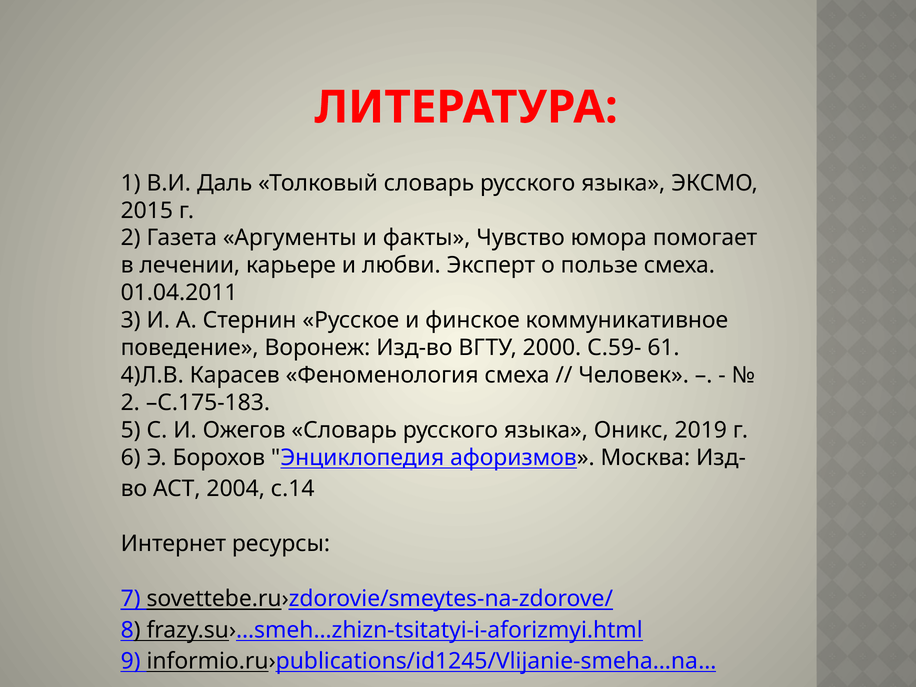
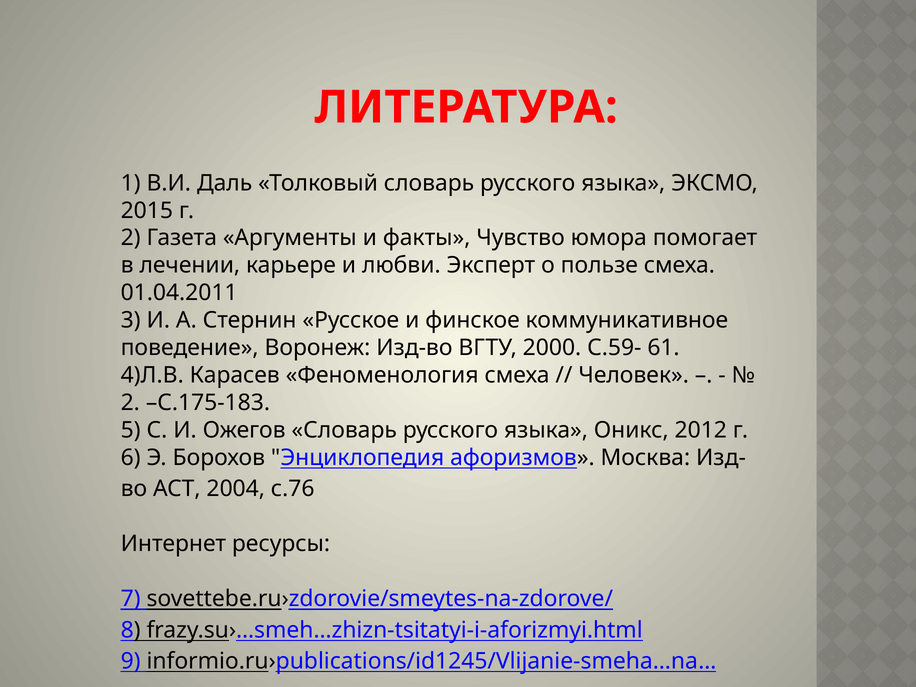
2019: 2019 -> 2012
с.14: с.14 -> с.76
